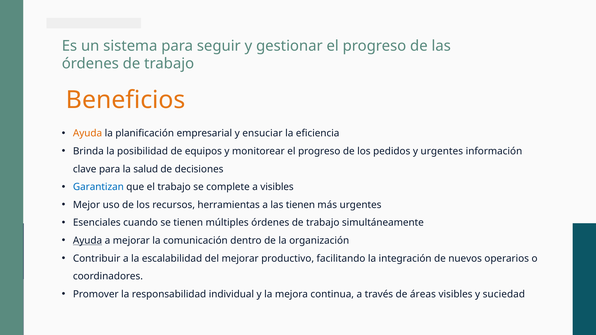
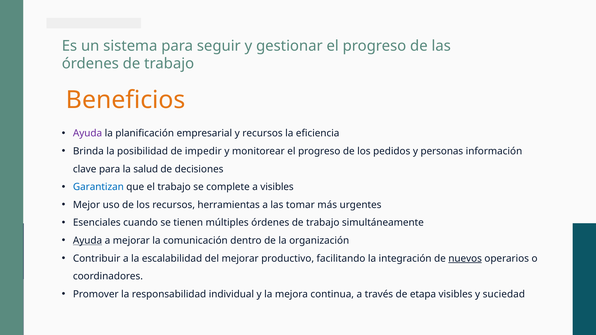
Ayuda at (88, 133) colour: orange -> purple
y ensuciar: ensuciar -> recursos
equipos: equipos -> impedir
y urgentes: urgentes -> personas
las tienen: tienen -> tomar
nuevos underline: none -> present
áreas: áreas -> etapa
